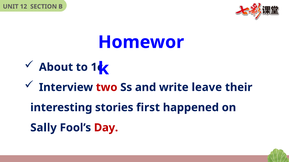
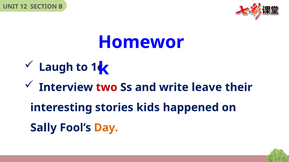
About: About -> Laugh
first: first -> kids
Day colour: red -> orange
